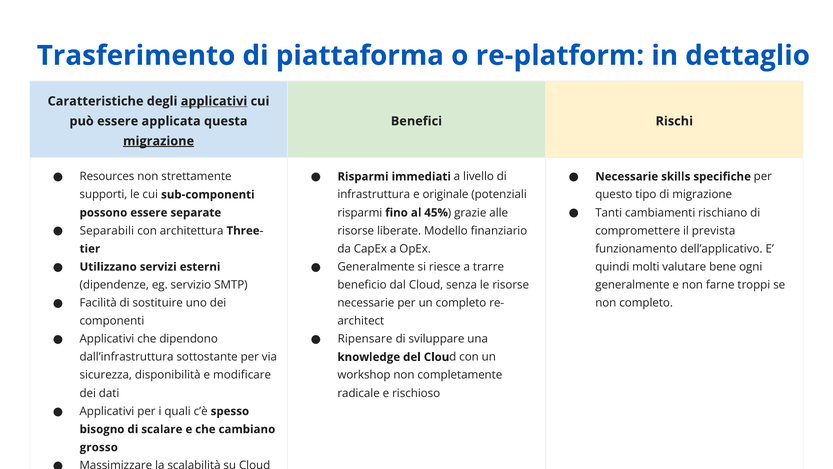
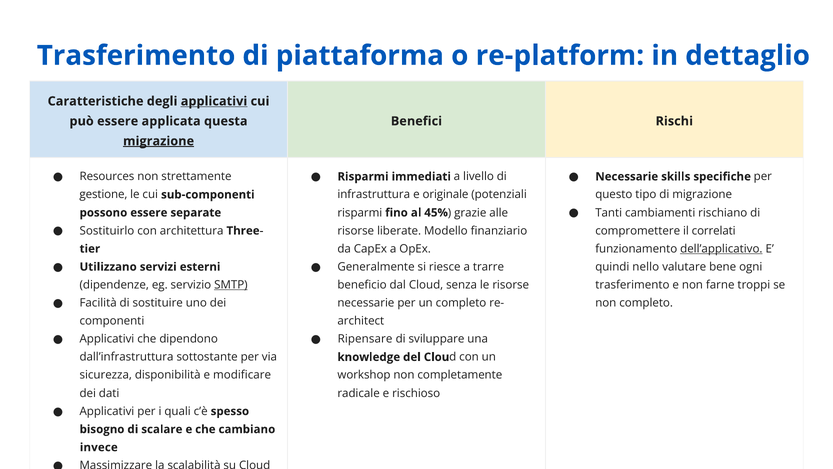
supporti: supporti -> gestione
Separabili: Separabili -> Sostituirlo
prevista: prevista -> correlati
dell’applicativo underline: none -> present
molti: molti -> nello
SMTP underline: none -> present
generalmente at (632, 285): generalmente -> trasferimento
grosso: grosso -> invece
